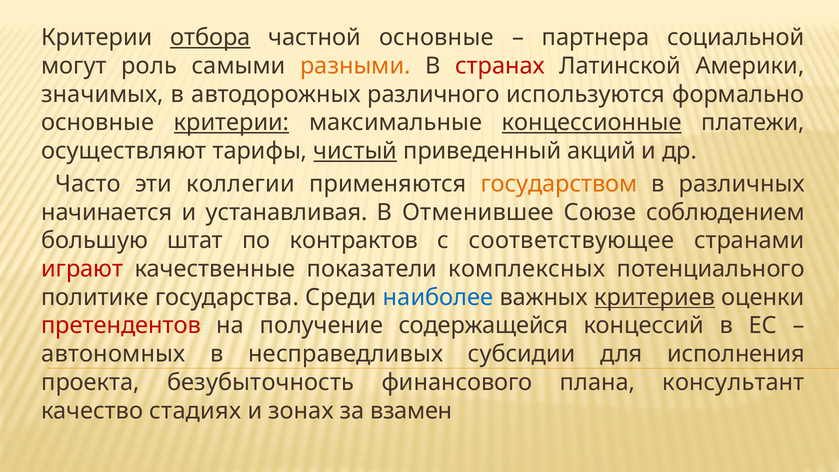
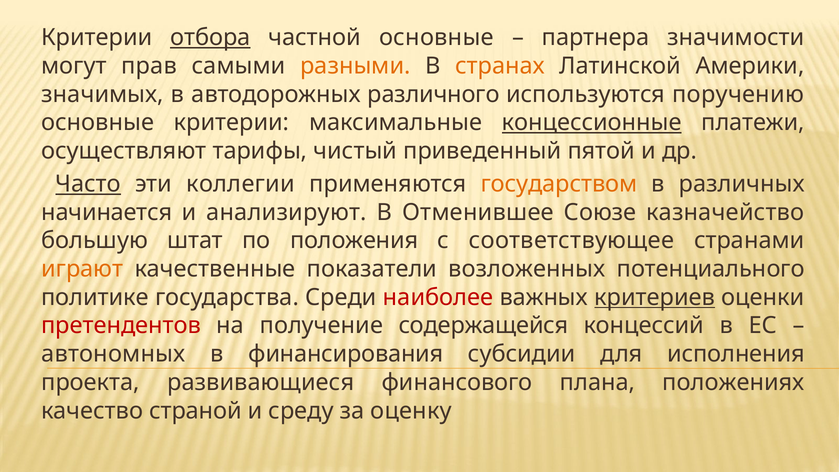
социальной: социальной -> значимости
роль: роль -> прав
странах colour: red -> orange
формально: формально -> поручению
критерии at (232, 123) underline: present -> none
чистый underline: present -> none
акций: акций -> пятой
Часто underline: none -> present
устанавливая: устанавливая -> анализируют
соблюдением: соблюдением -> казначейство
контрактов: контрактов -> положения
играют colour: red -> orange
комплексных: комплексных -> возложенных
наиболее colour: blue -> red
несправедливых: несправедливых -> финансирования
безубыточность: безубыточность -> развивающиеся
консультант: консультант -> положениях
стадиях: стадиях -> страной
зонах: зонах -> среду
взамен: взамен -> оценку
